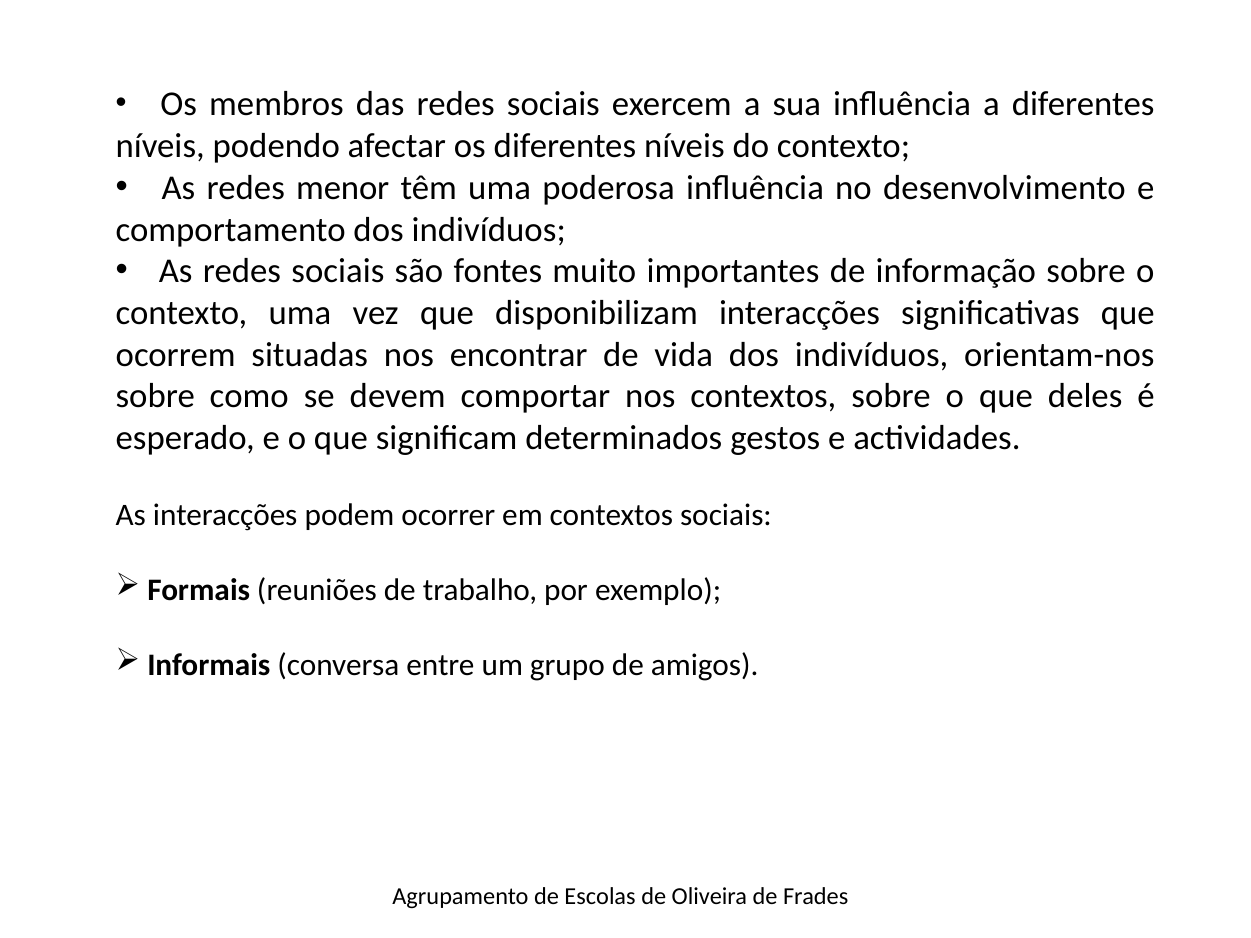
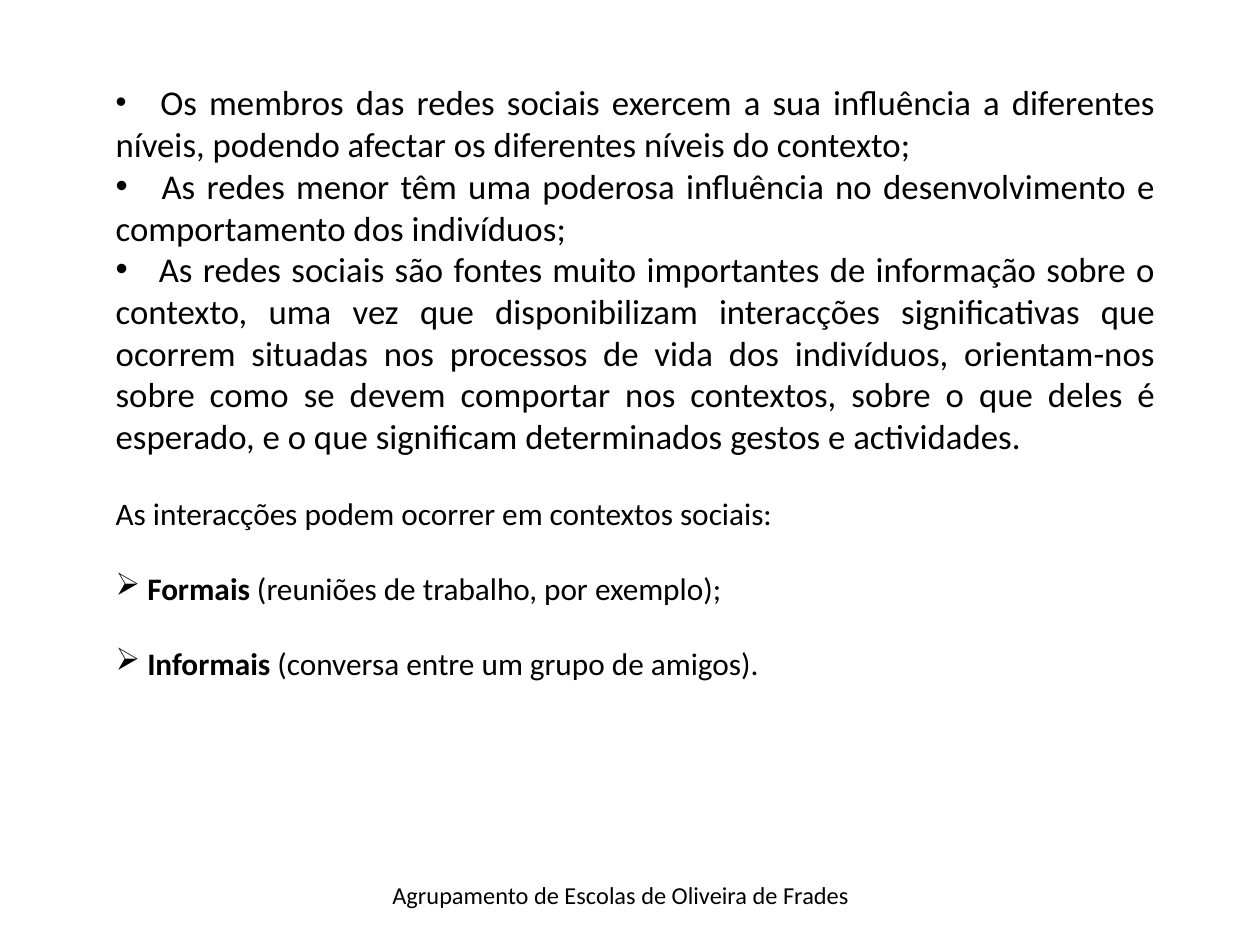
encontrar: encontrar -> processos
